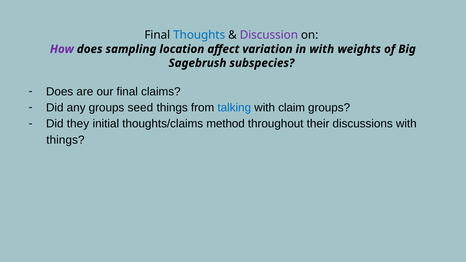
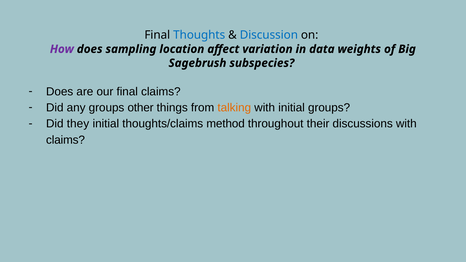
Discussion colour: purple -> blue
in with: with -> data
seed: seed -> other
talking colour: blue -> orange
with claim: claim -> initial
things at (65, 140): things -> claims
